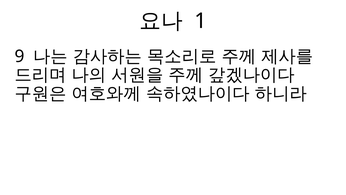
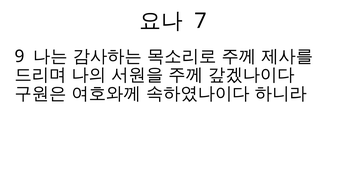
1: 1 -> 7
